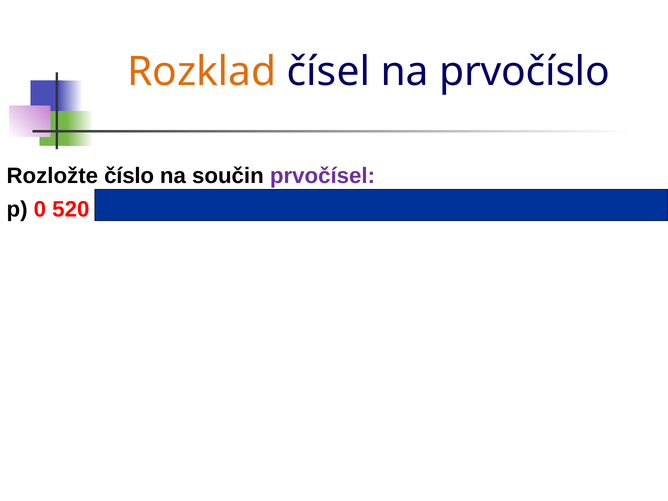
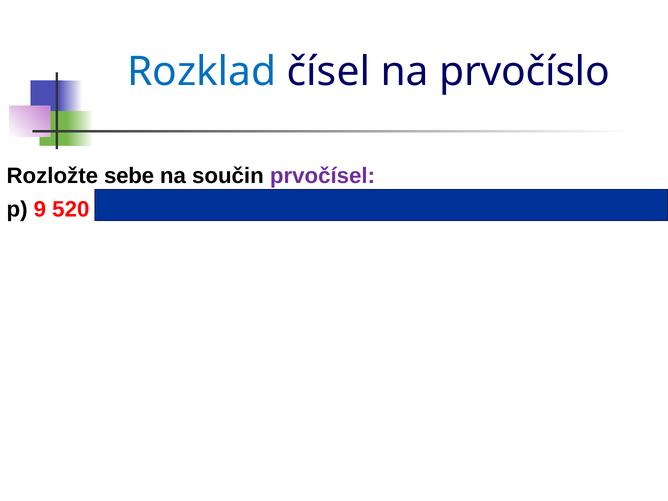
Rozklad colour: orange -> blue
číslo: číslo -> sebe
0: 0 -> 9
